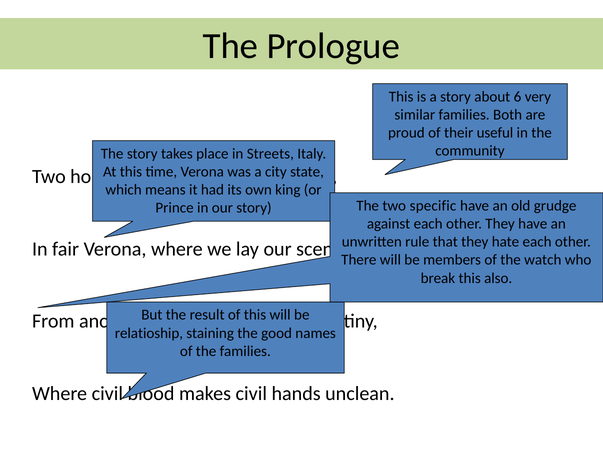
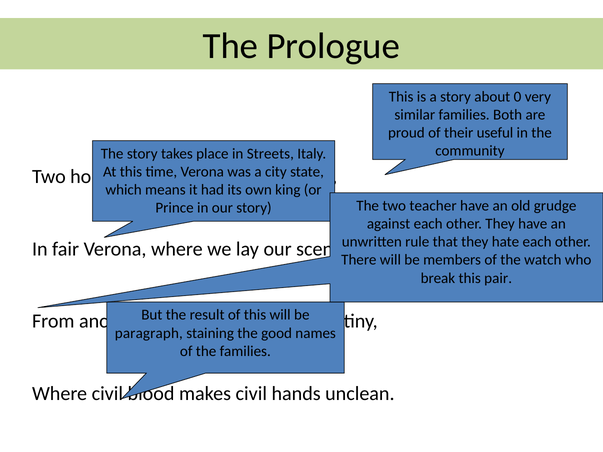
6: 6 -> 0
specific: specific -> teacher
also: also -> pair
relatioship: relatioship -> paragraph
